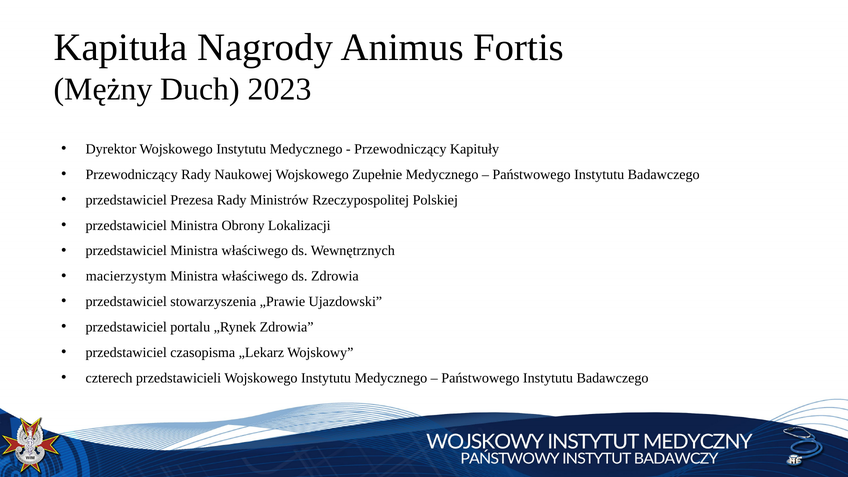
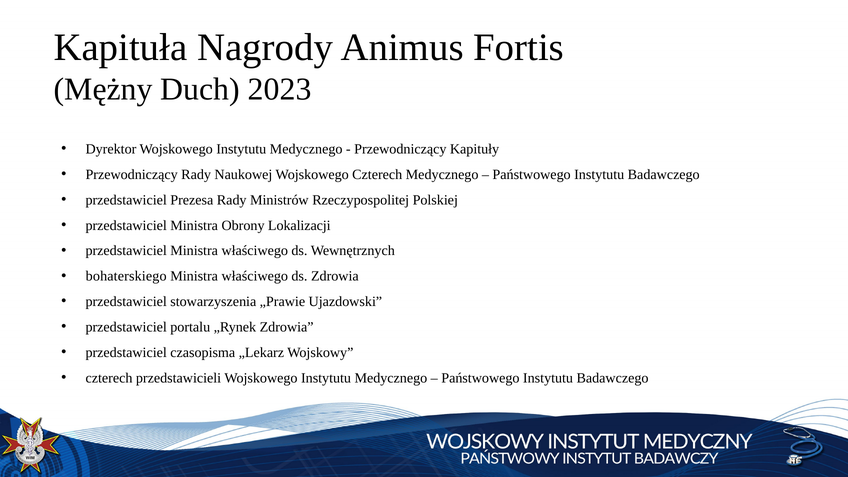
Wojskowego Zupełnie: Zupełnie -> Czterech
macierzystym: macierzystym -> bohaterskiego
